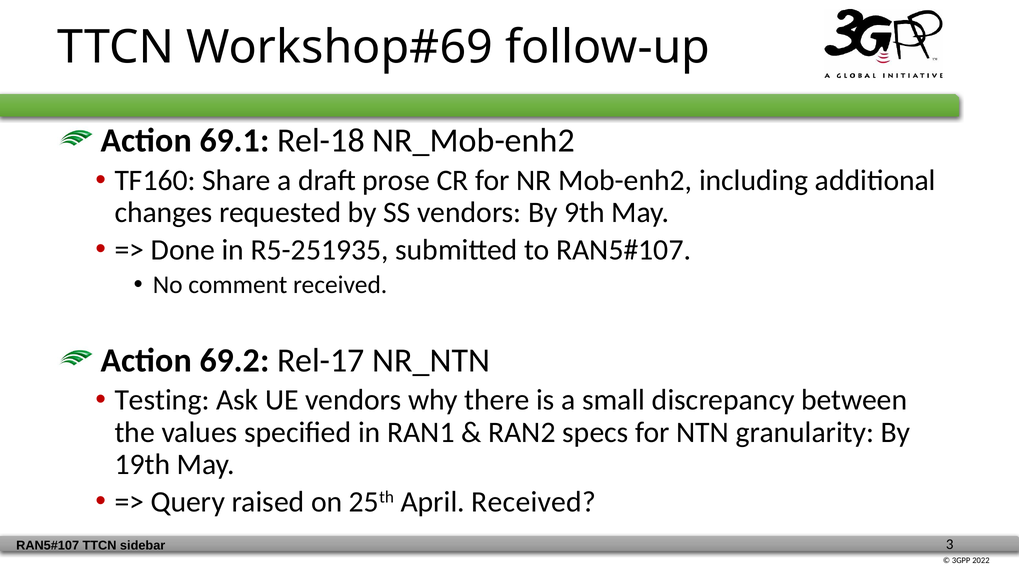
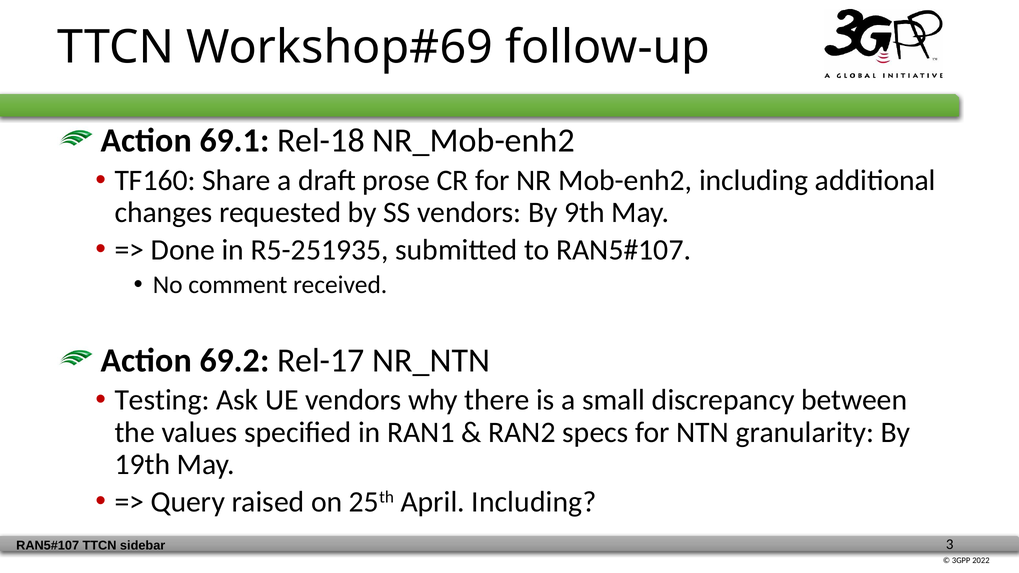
April Received: Received -> Including
